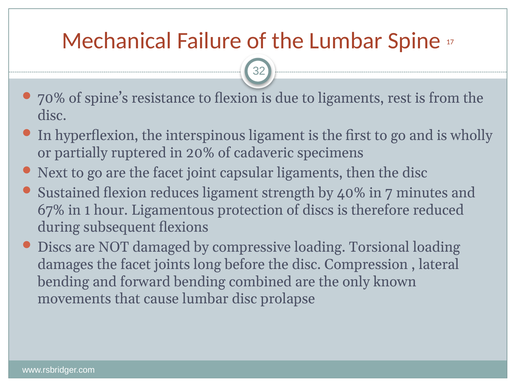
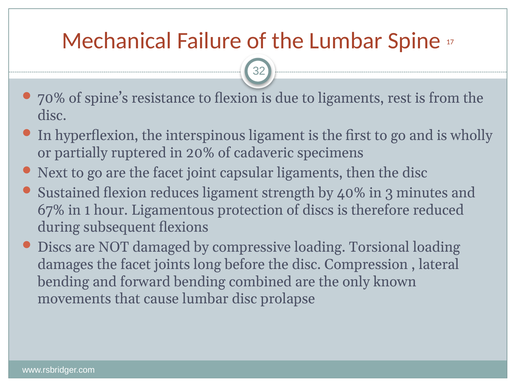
7: 7 -> 3
